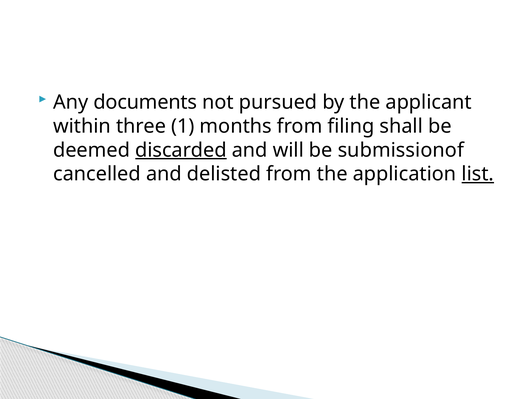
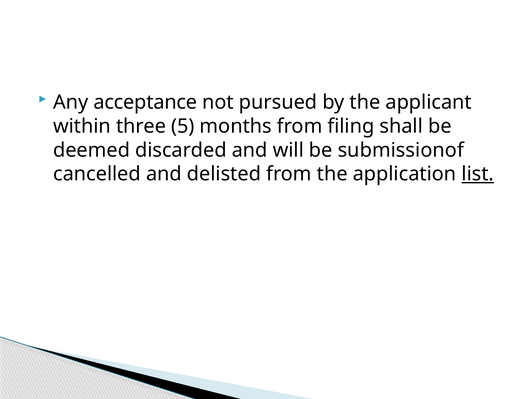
documents: documents -> acceptance
1: 1 -> 5
discarded underline: present -> none
